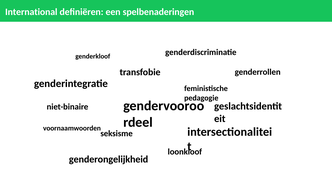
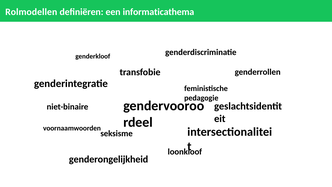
International: International -> Rolmodellen
spelbenaderingen: spelbenaderingen -> informaticathema
